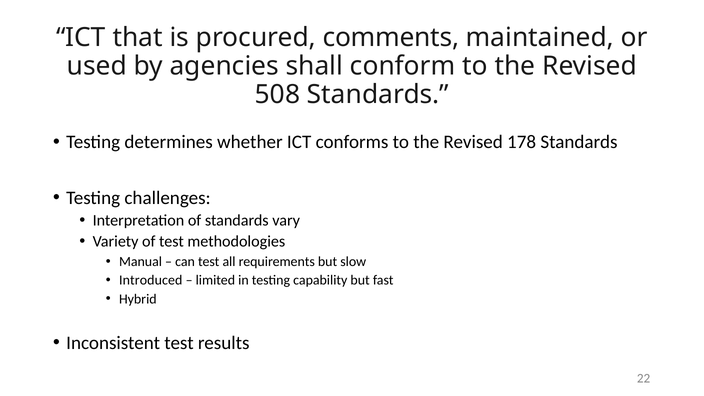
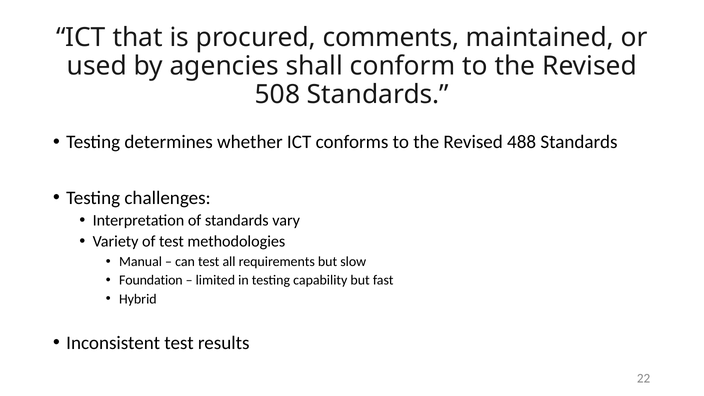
178: 178 -> 488
Introduced: Introduced -> Foundation
